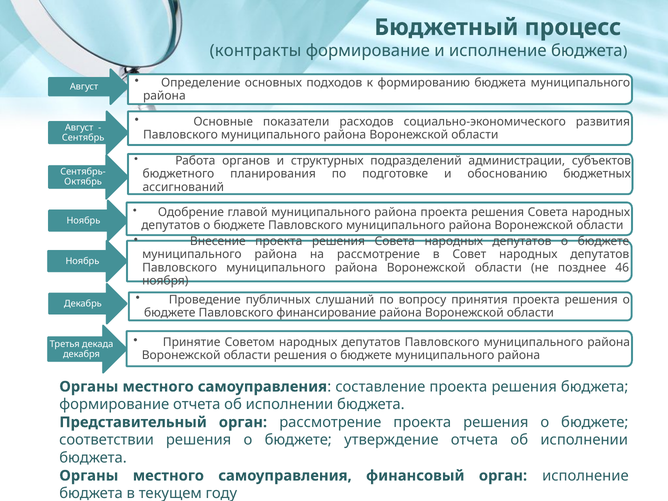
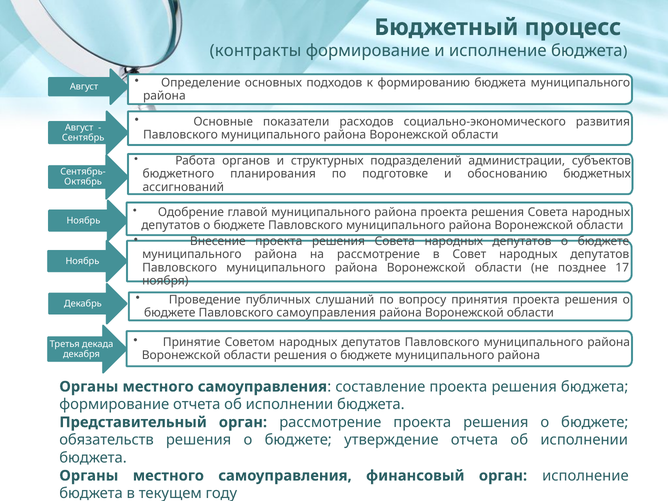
46: 46 -> 17
Павловского финансирование: финансирование -> самоуправления
соответствии: соответствии -> обязательств
